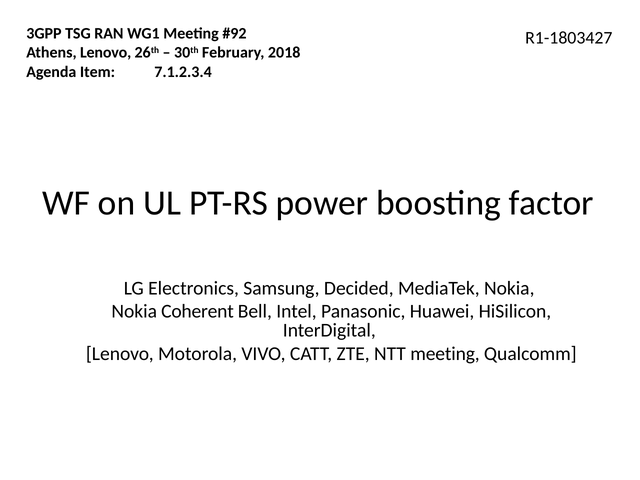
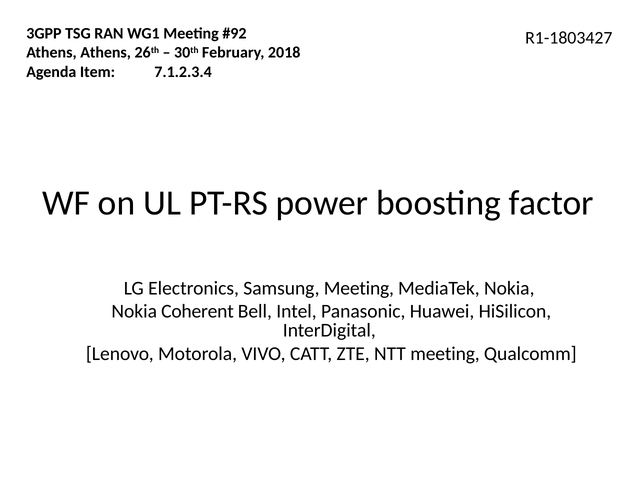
Athens Lenovo: Lenovo -> Athens
Samsung Decided: Decided -> Meeting
